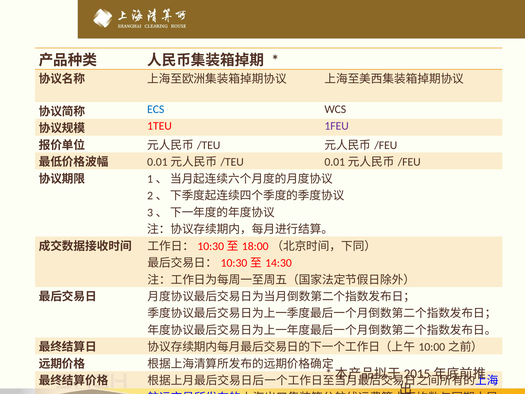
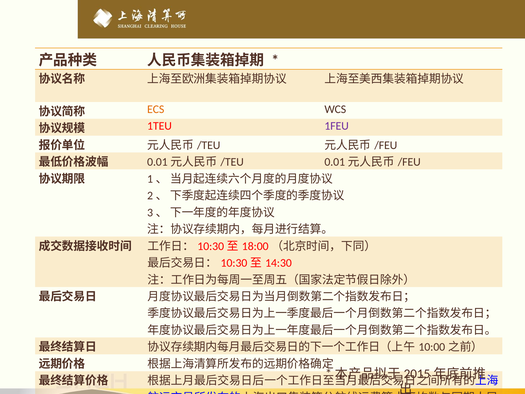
ECS colour: blue -> orange
